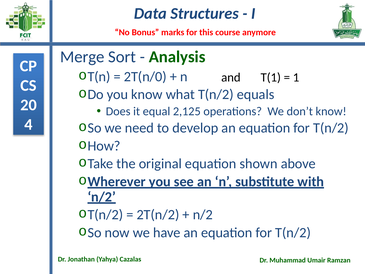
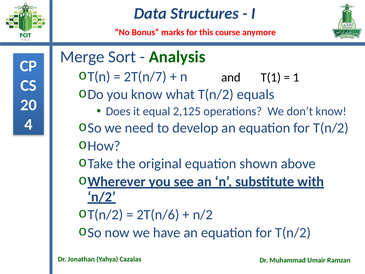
2T(n/0: 2T(n/0 -> 2T(n/7
2T(n/2: 2T(n/2 -> 2T(n/6
